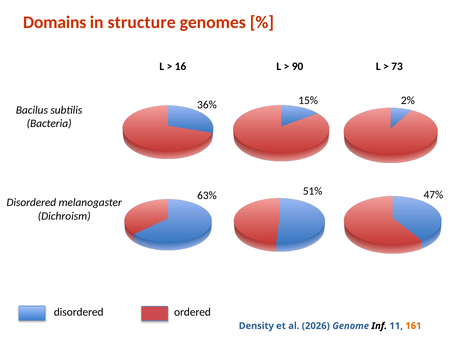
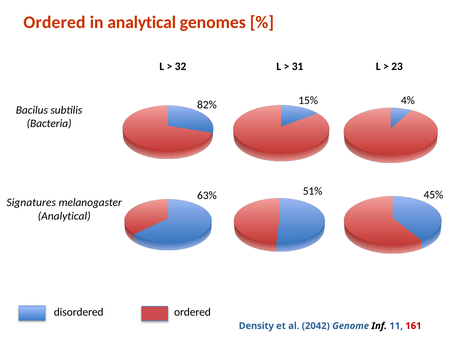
Domains at (55, 22): Domains -> Ordered
in structure: structure -> analytical
16: 16 -> 32
90: 90 -> 31
73: 73 -> 23
36%: 36% -> 82%
2%: 2% -> 4%
47%: 47% -> 45%
Disordered at (31, 202): Disordered -> Signatures
Dichroism at (64, 216): Dichroism -> Analytical
2026: 2026 -> 2042
161 colour: orange -> red
